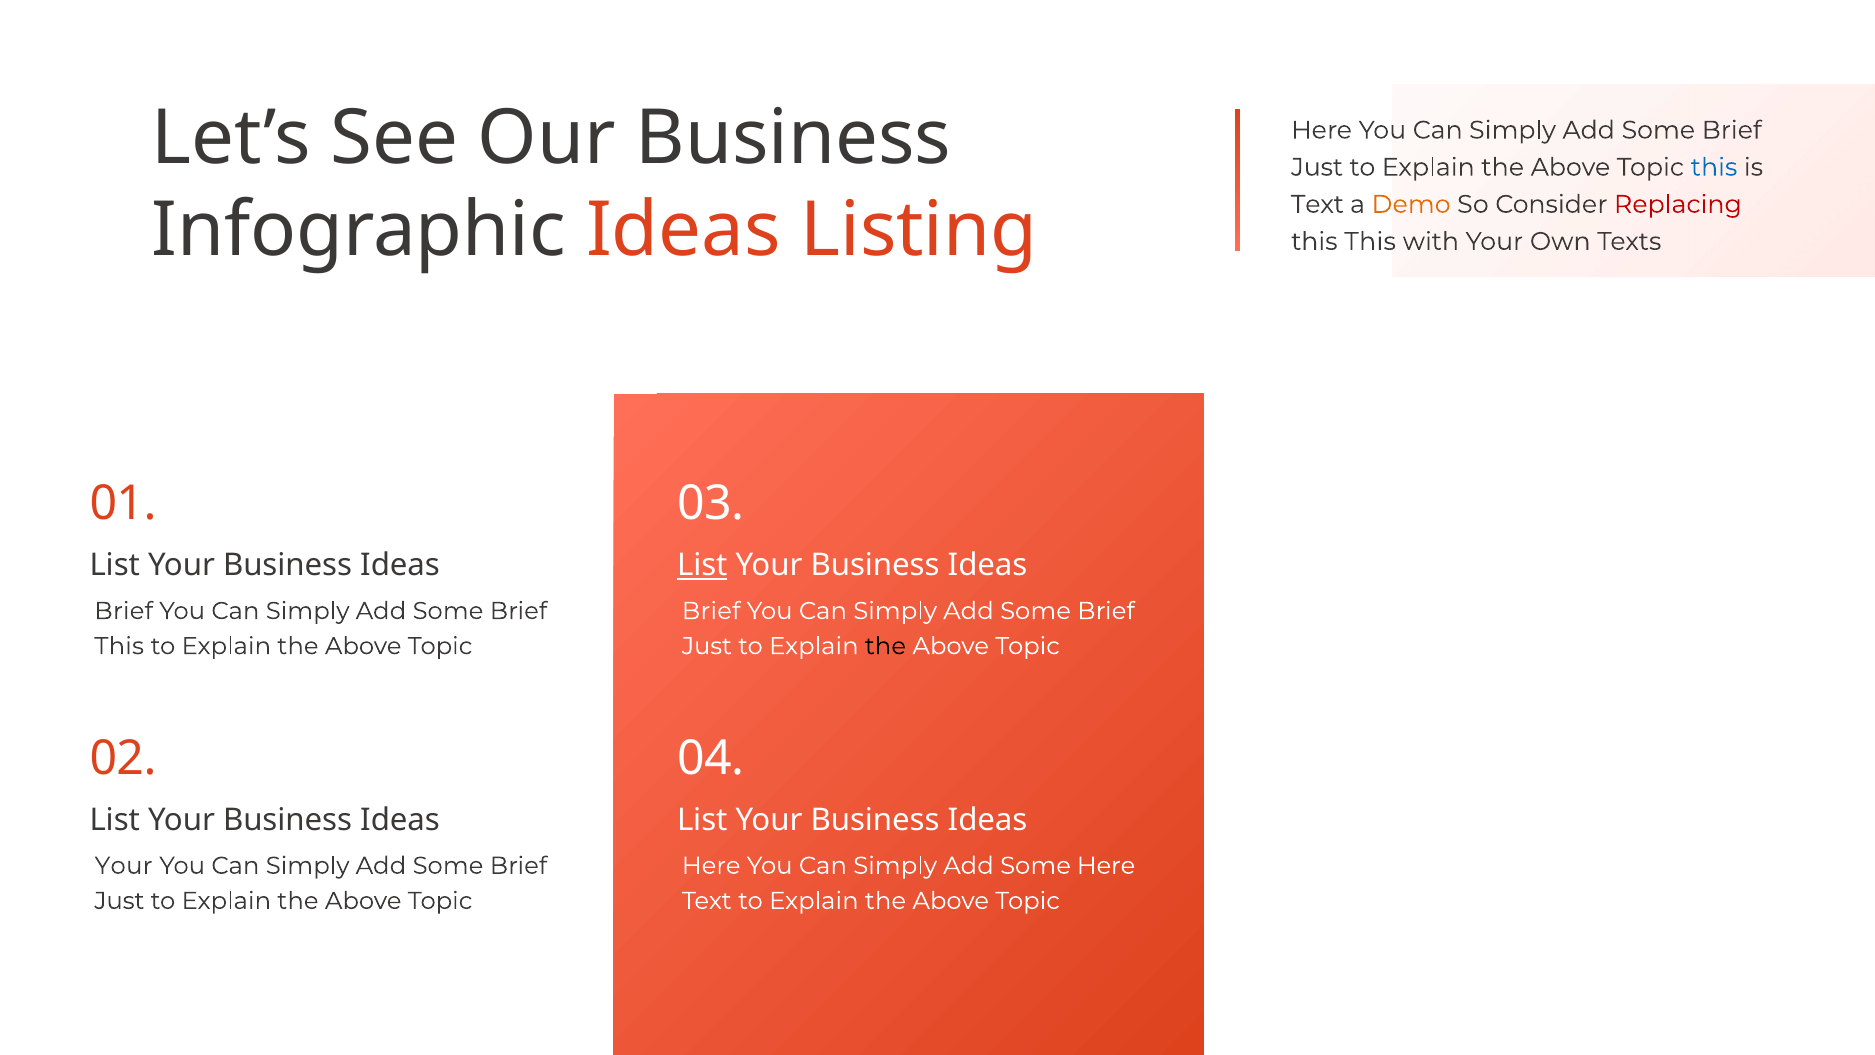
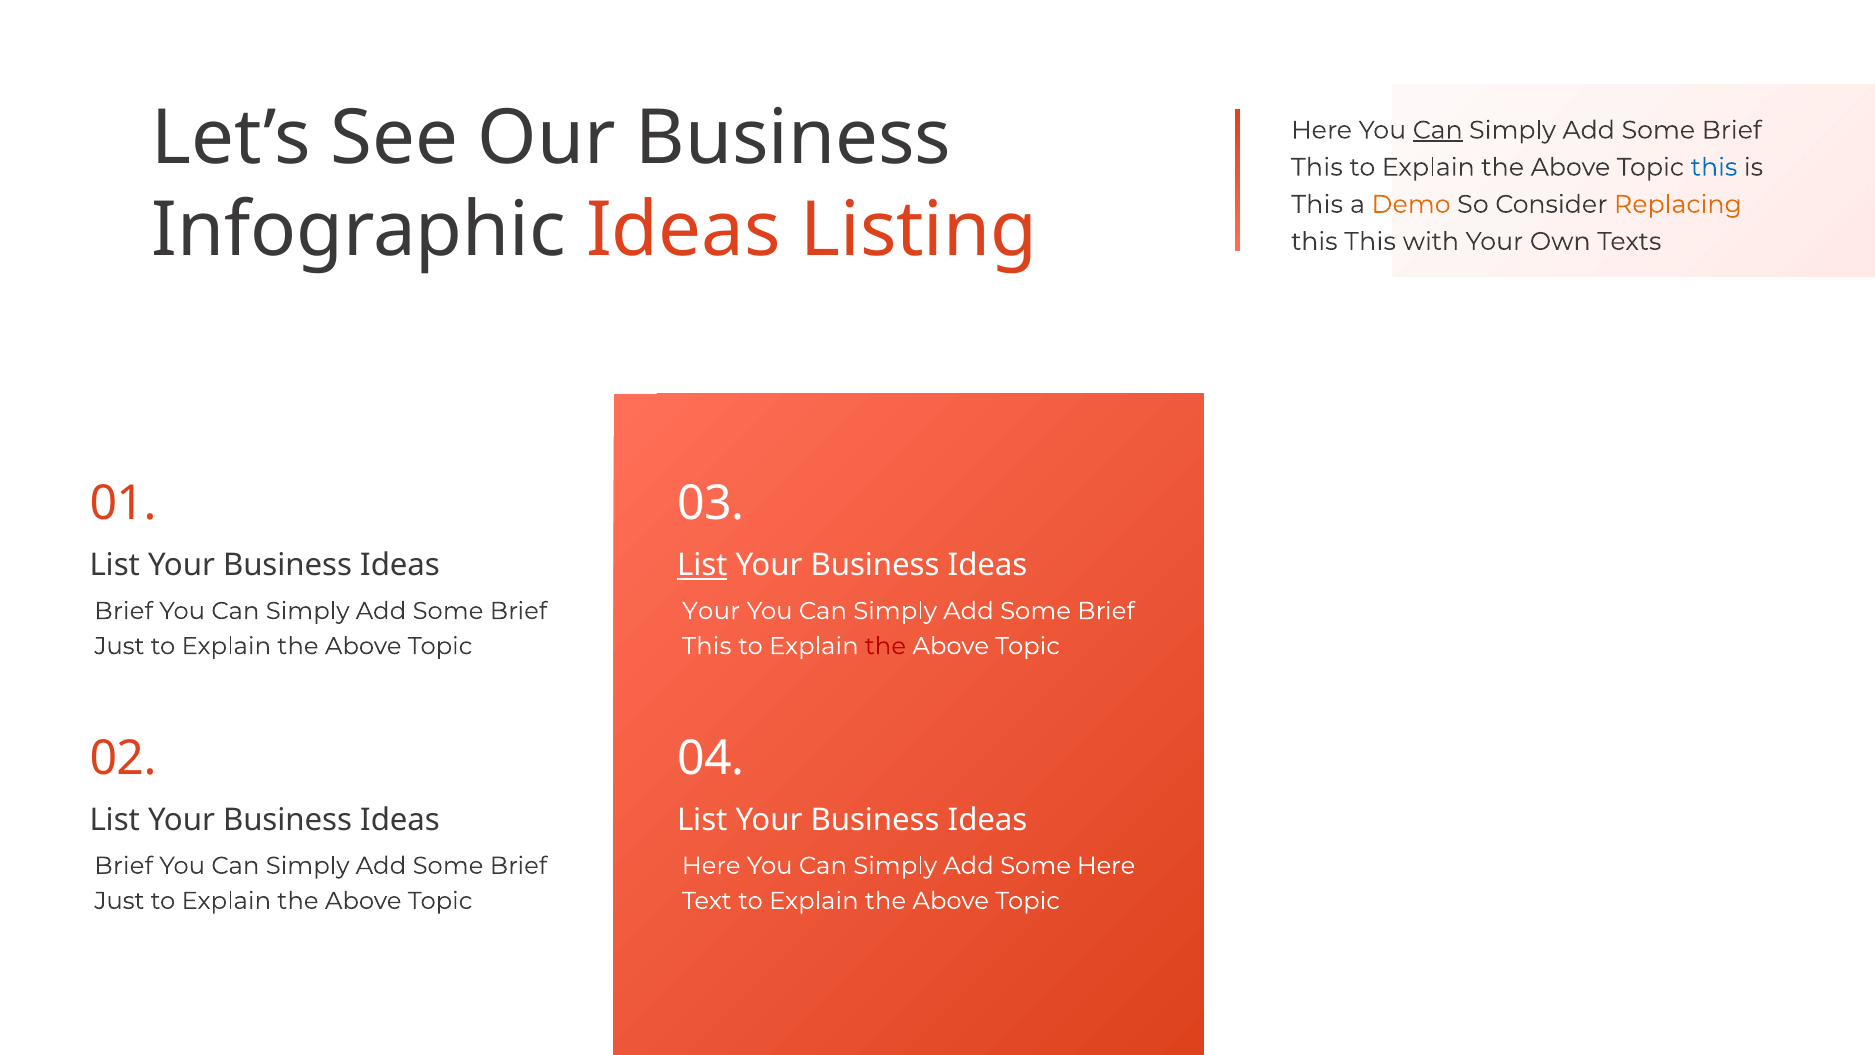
Can at (1438, 130) underline: none -> present
Just at (1317, 167): Just -> This
Text at (1317, 204): Text -> This
Replacing colour: red -> orange
Brief at (711, 611): Brief -> Your
This at (119, 646): This -> Just
Just at (707, 646): Just -> This
the at (885, 646) colour: black -> red
Your at (124, 865): Your -> Brief
